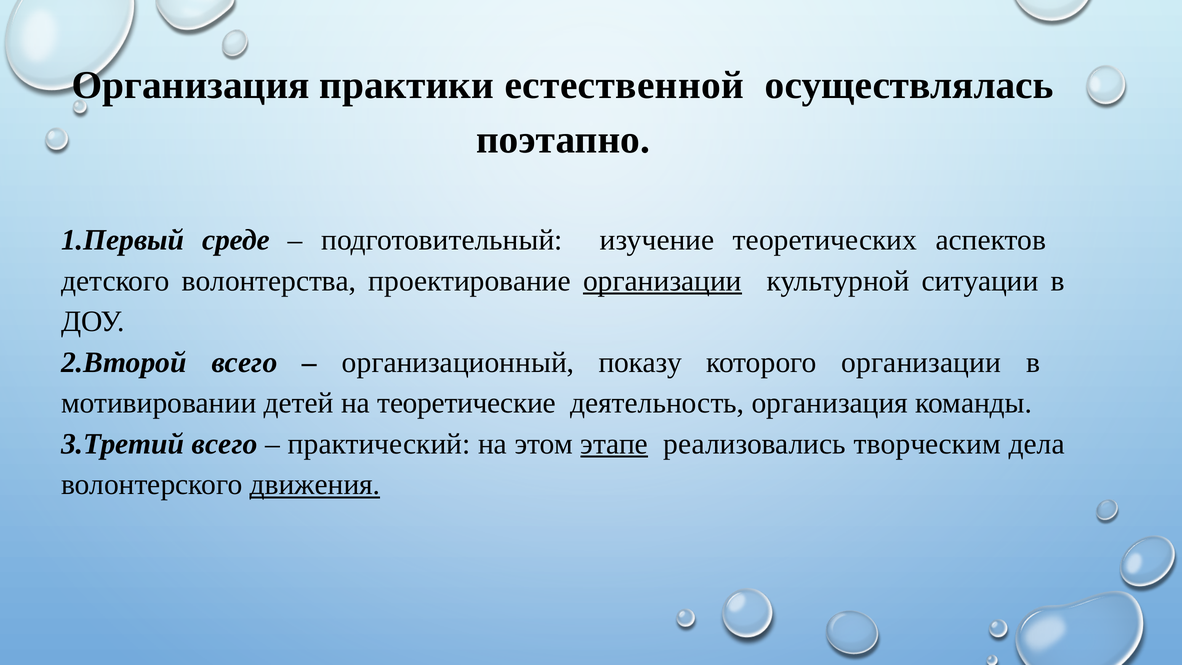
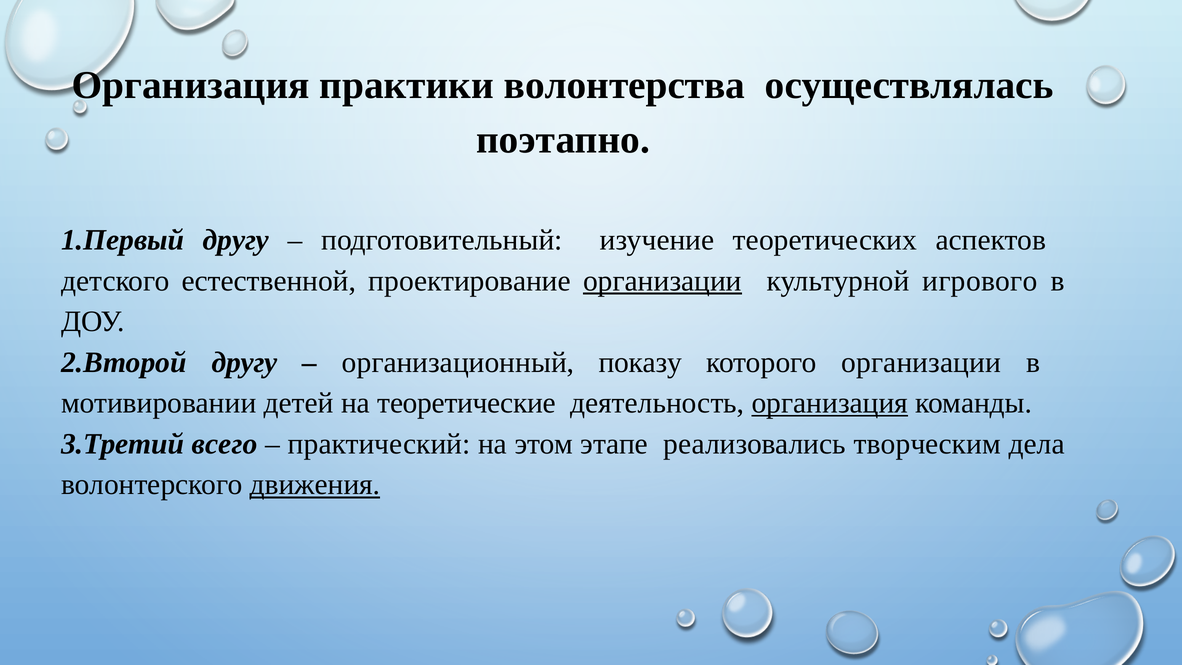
естественной: естественной -> волонтерства
среде at (236, 240): среде -> другу
волонтерства: волонтерства -> естественной
ситуации: ситуации -> игрового
всего at (244, 362): всего -> другу
организация at (830, 403) underline: none -> present
этапе underline: present -> none
